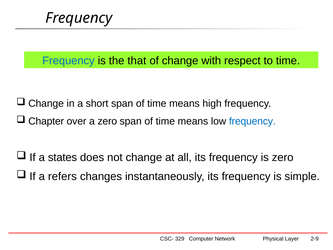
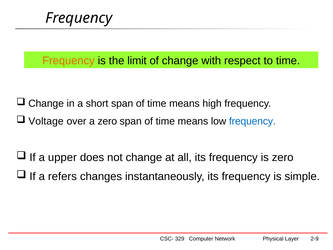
Frequency at (68, 61) colour: blue -> orange
that: that -> limit
Chapter: Chapter -> Voltage
states: states -> upper
